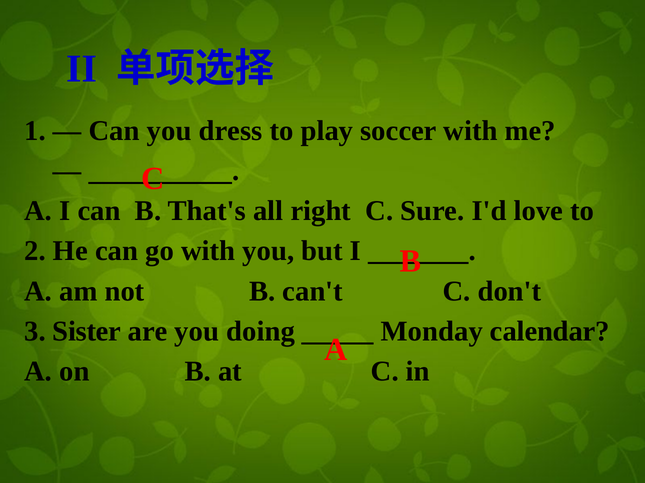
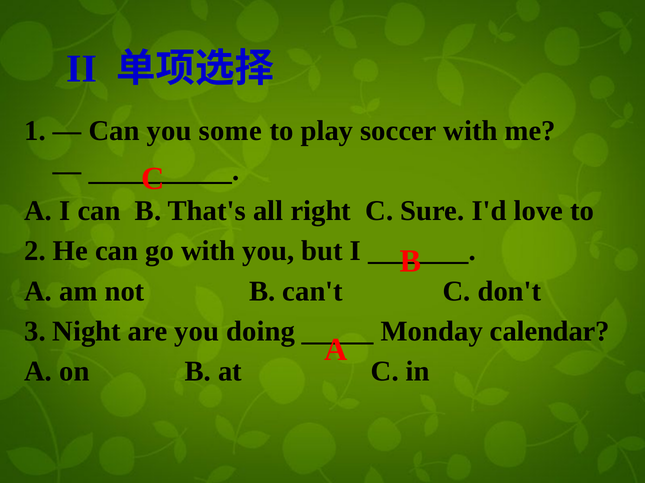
dress: dress -> some
Sister: Sister -> Night
